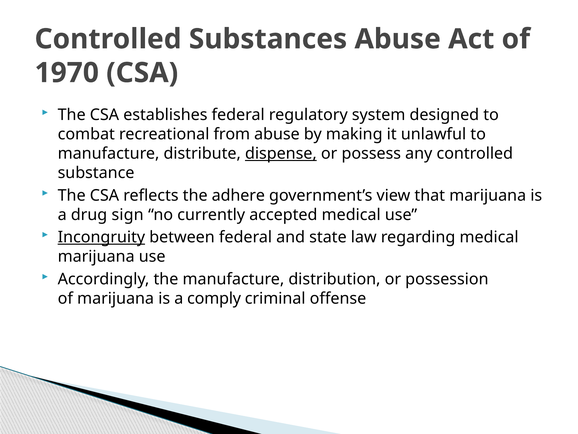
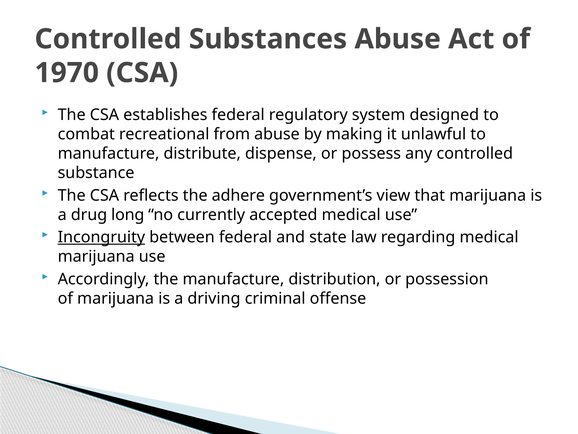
dispense underline: present -> none
sign: sign -> long
comply: comply -> driving
